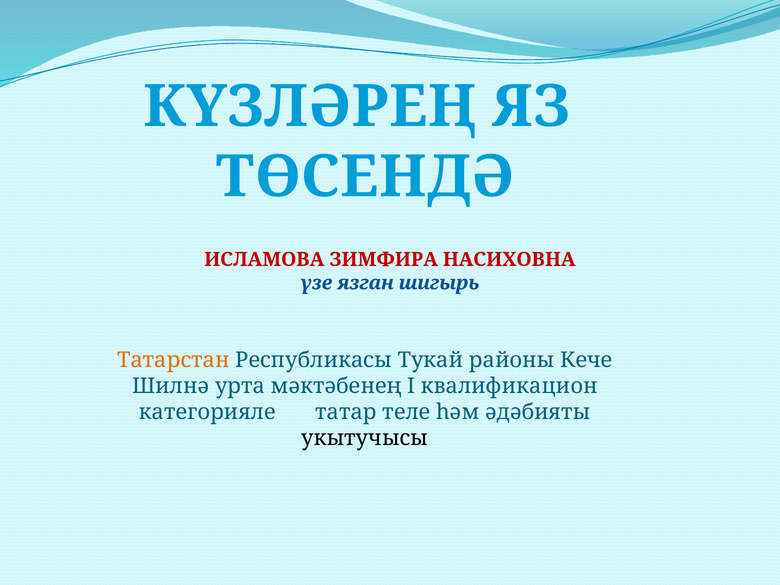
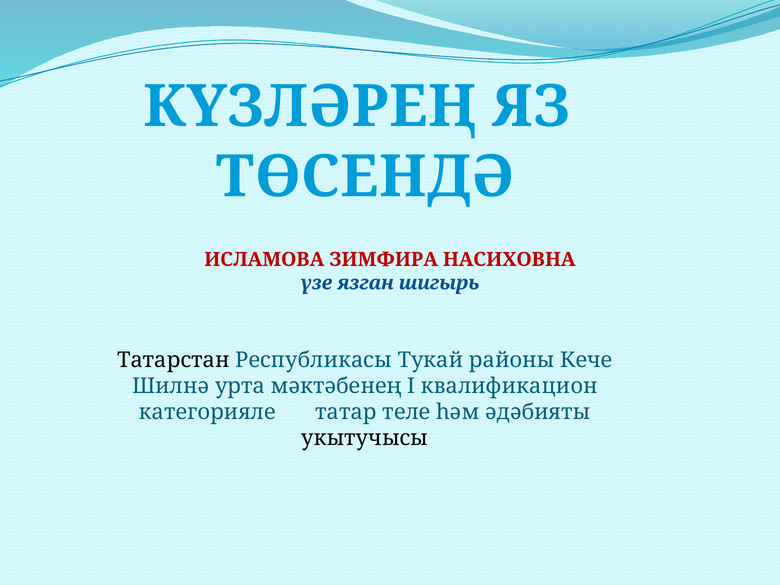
Татарстан colour: orange -> black
